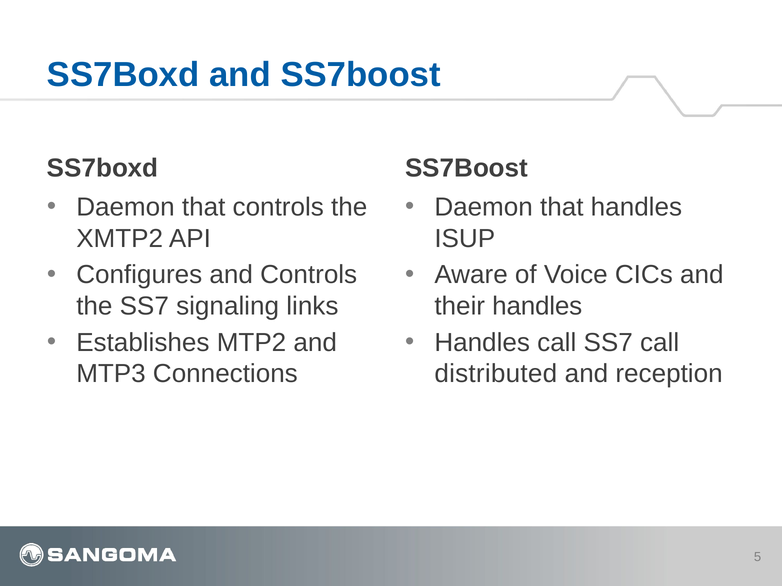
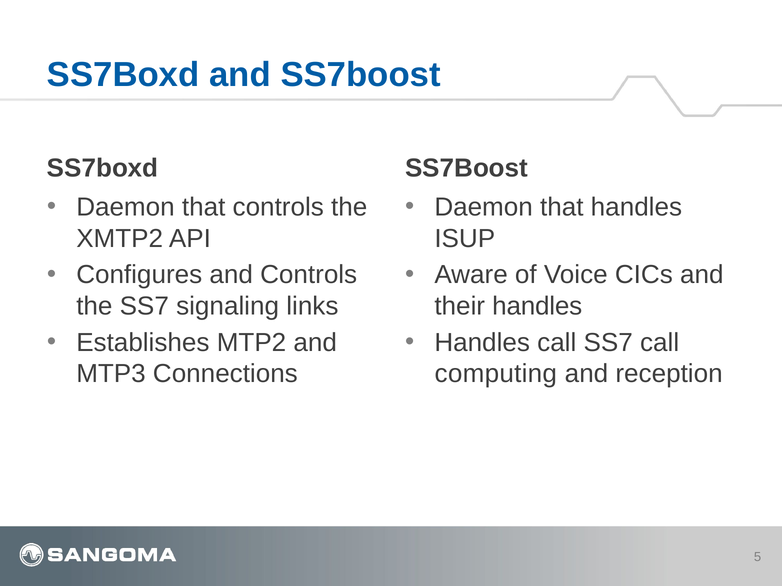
distributed: distributed -> computing
